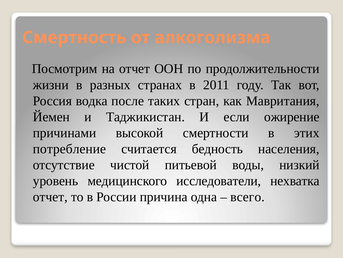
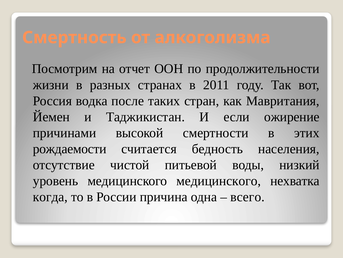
потребление: потребление -> рождаемости
медицинского исследователи: исследователи -> медицинского
отчет at (50, 196): отчет -> когда
